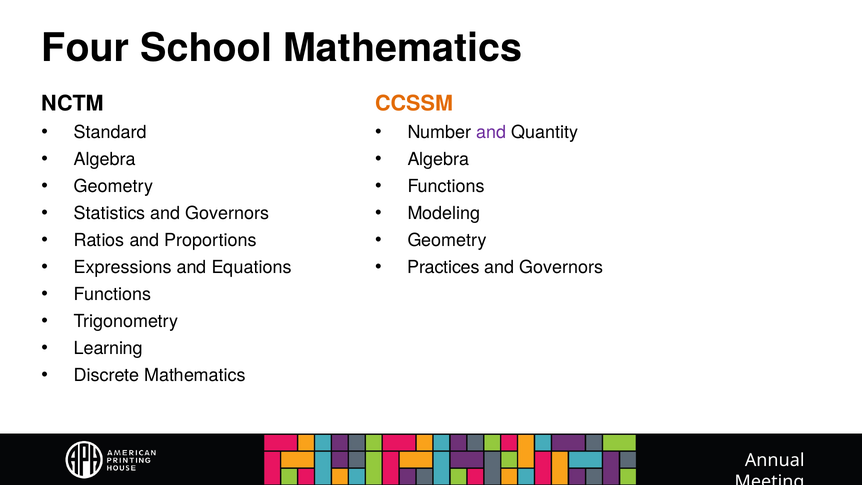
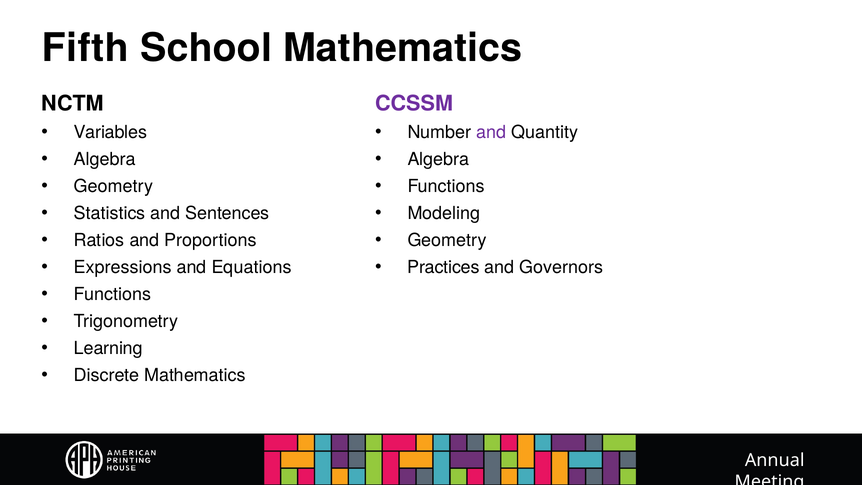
Four: Four -> Fifth
CCSSM colour: orange -> purple
Standard: Standard -> Variables
Statistics and Governors: Governors -> Sentences
